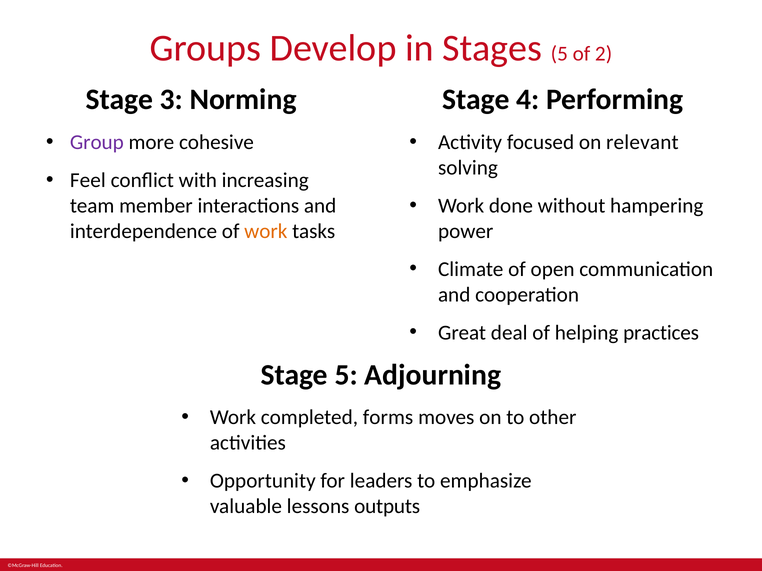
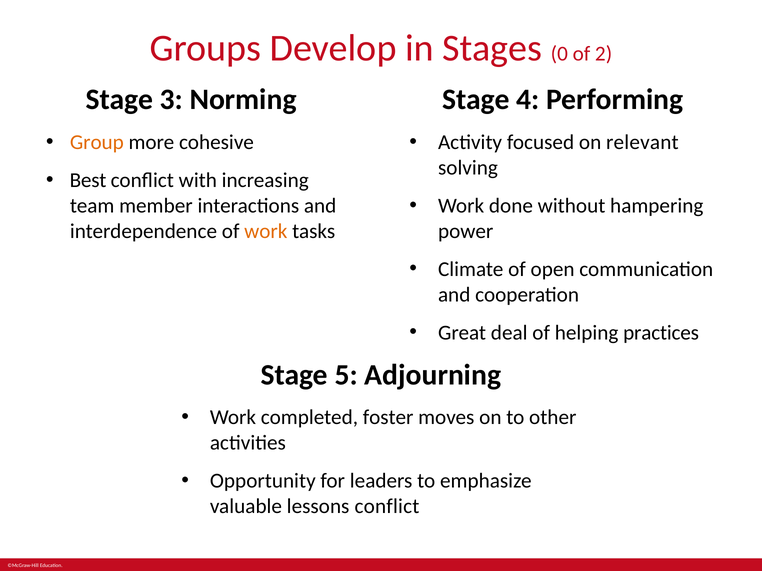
Stages 5: 5 -> 0
Group colour: purple -> orange
Feel: Feel -> Best
forms: forms -> foster
lessons outputs: outputs -> conflict
